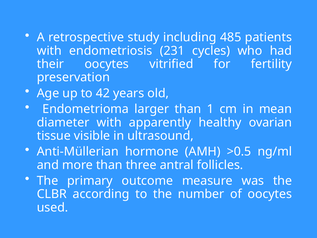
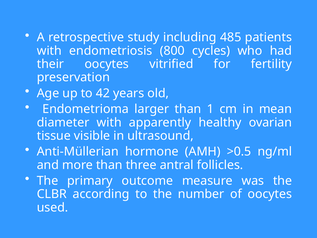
231: 231 -> 800
